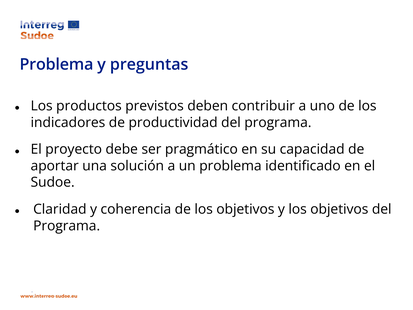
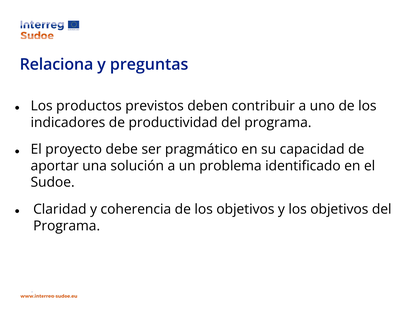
Problema at (56, 64): Problema -> Relaciona
